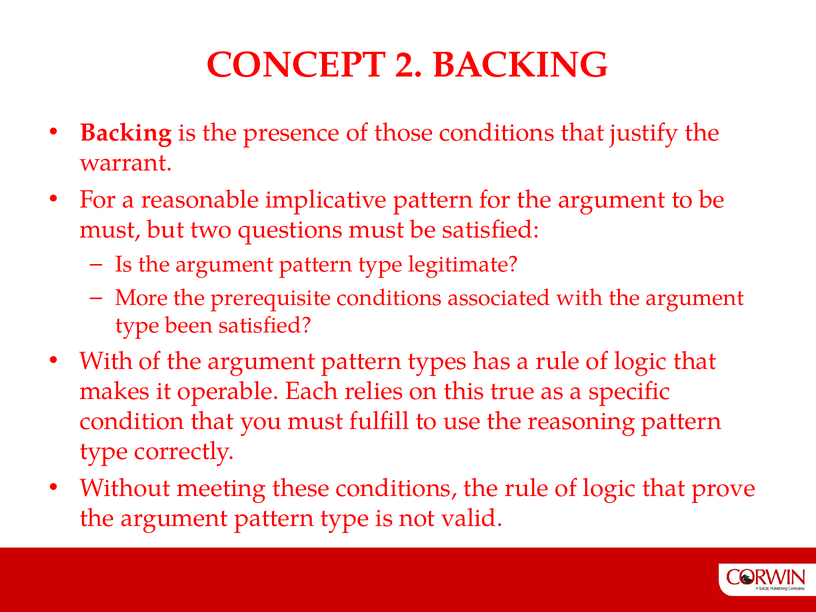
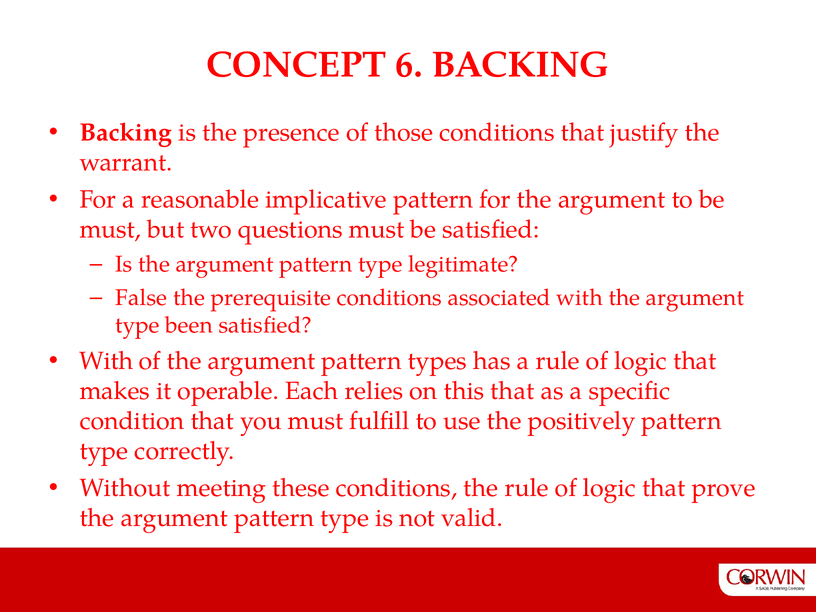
2: 2 -> 6
More: More -> False
this true: true -> that
reasoning: reasoning -> positively
